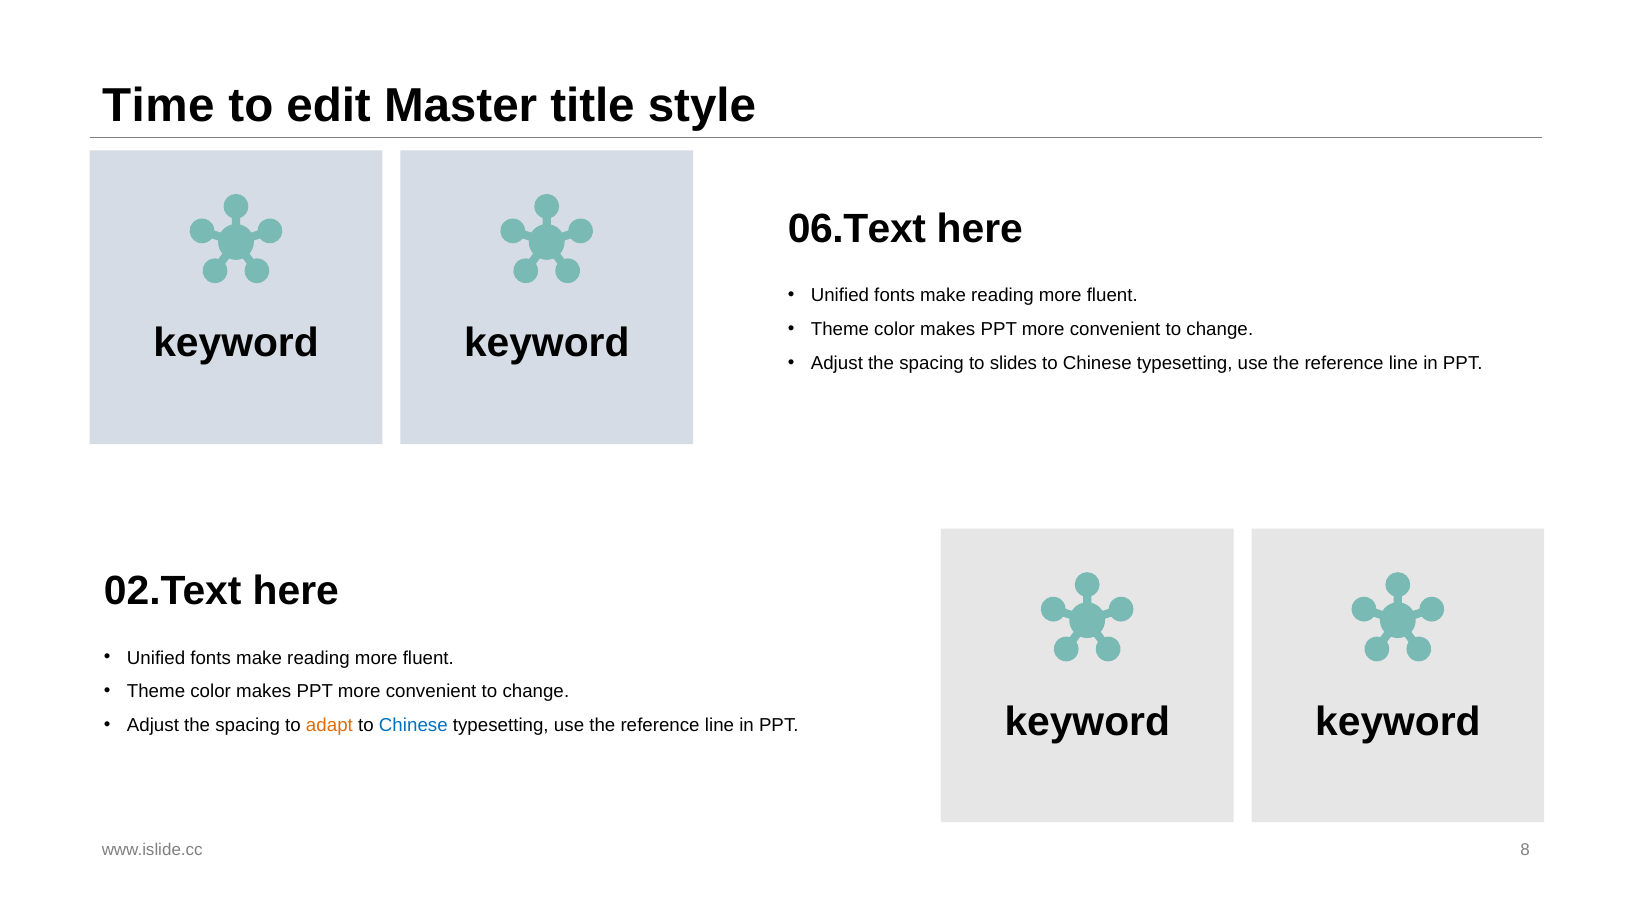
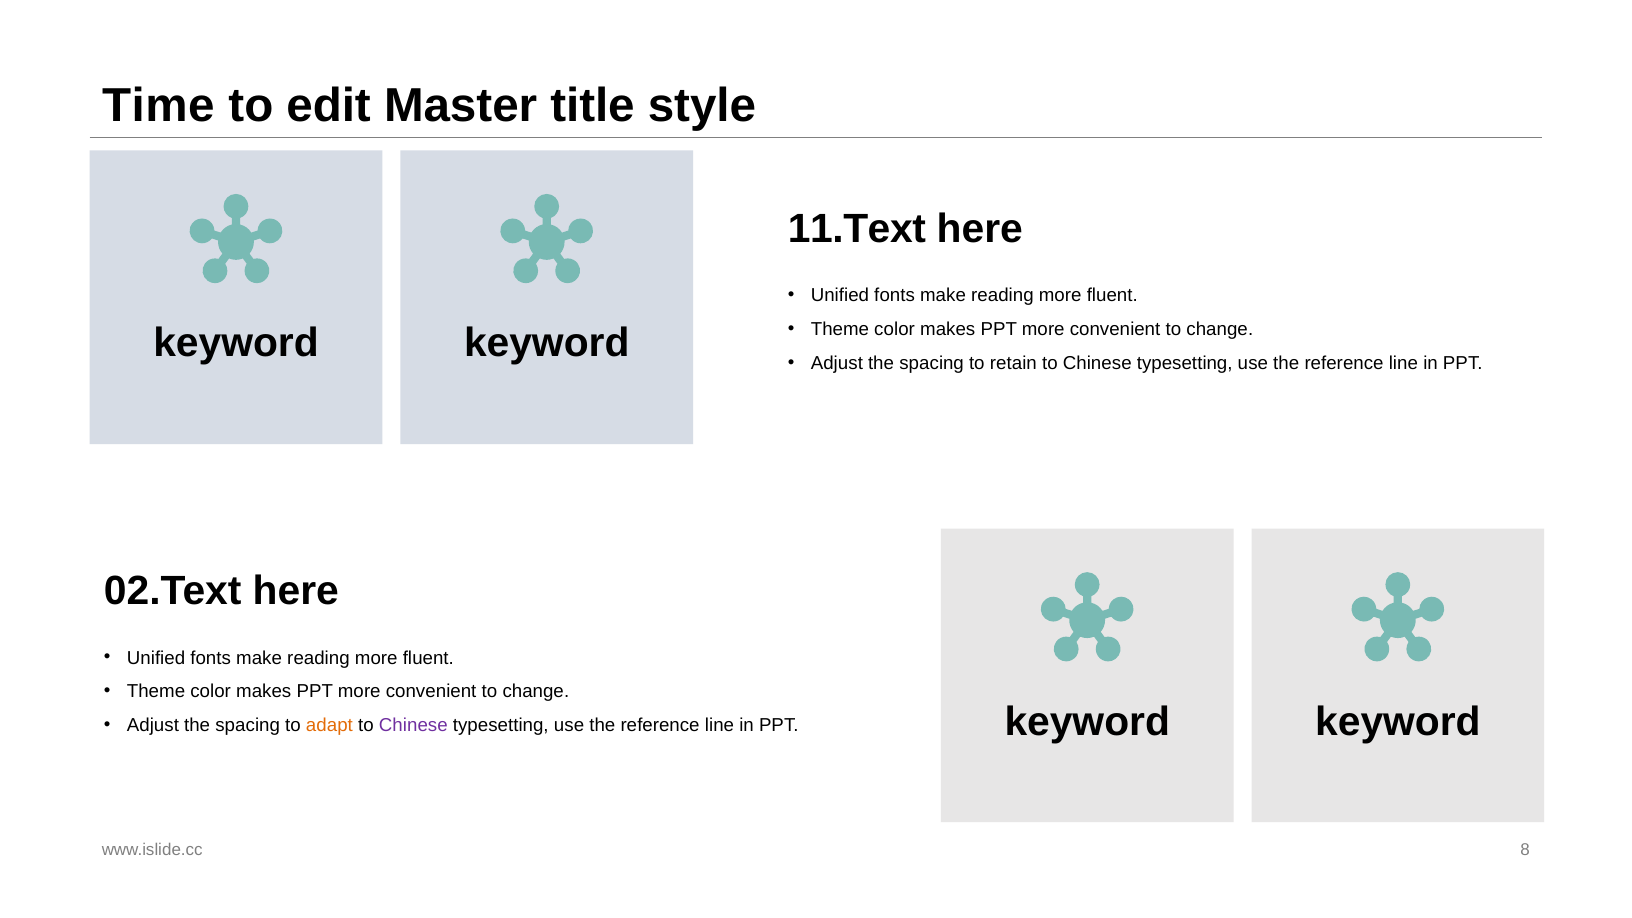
06.Text: 06.Text -> 11.Text
slides: slides -> retain
Chinese at (413, 725) colour: blue -> purple
